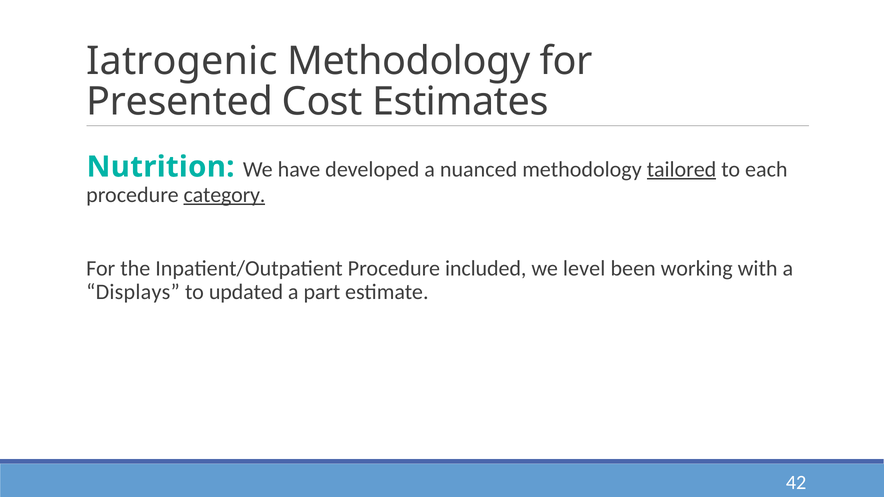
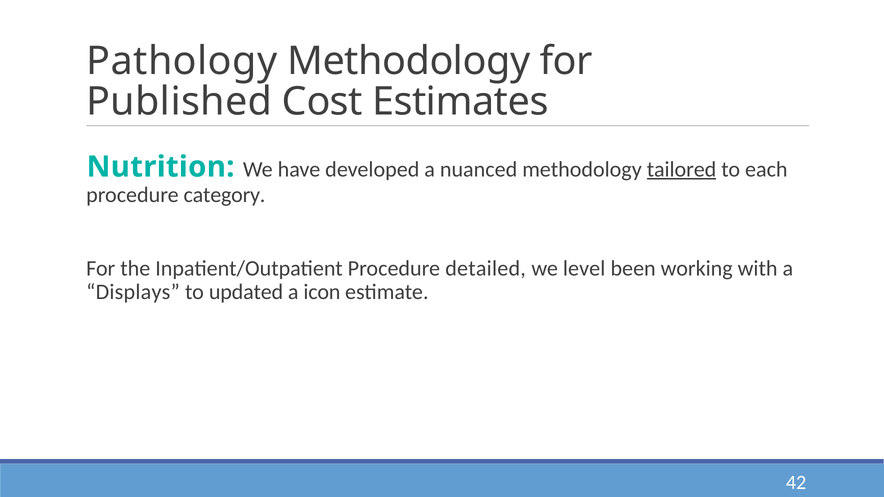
Iatrogenic: Iatrogenic -> Pathology
Presented: Presented -> Published
category underline: present -> none
included: included -> detailed
part: part -> icon
